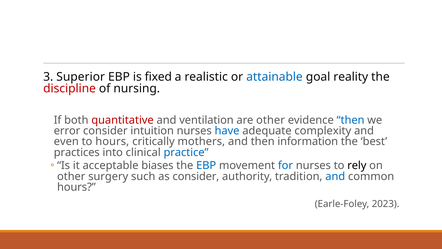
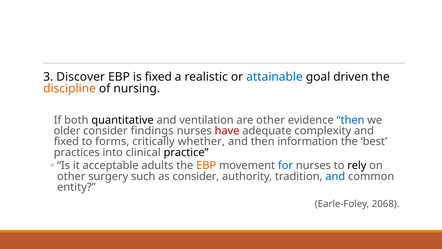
Superior: Superior -> Discover
reality: reality -> driven
discipline colour: red -> orange
quantitative colour: red -> black
error: error -> older
intuition: intuition -> findings
have colour: blue -> red
even at (66, 141): even -> fixed
to hours: hours -> forms
mothers: mothers -> whether
practice colour: blue -> black
biases: biases -> adults
EBP at (206, 165) colour: blue -> orange
hours at (76, 187): hours -> entity
2023: 2023 -> 2068
